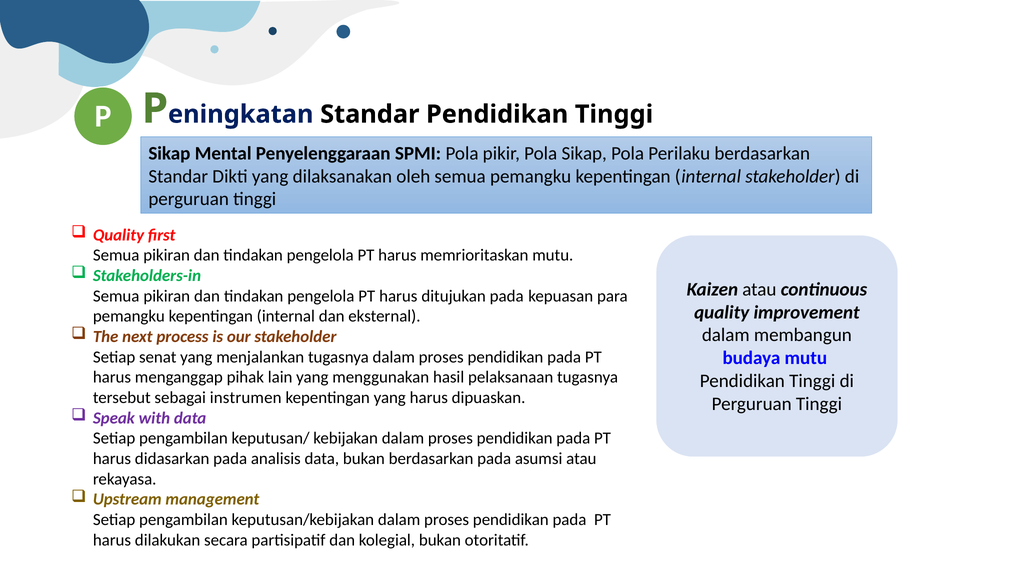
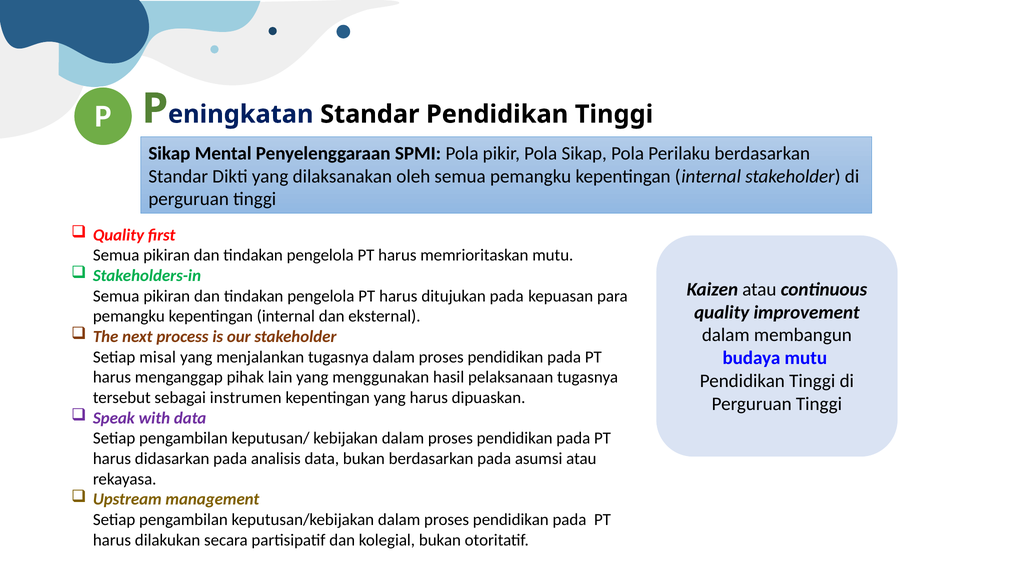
senat: senat -> misal
